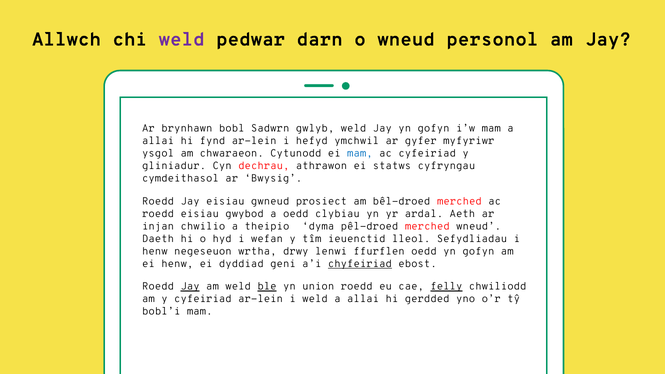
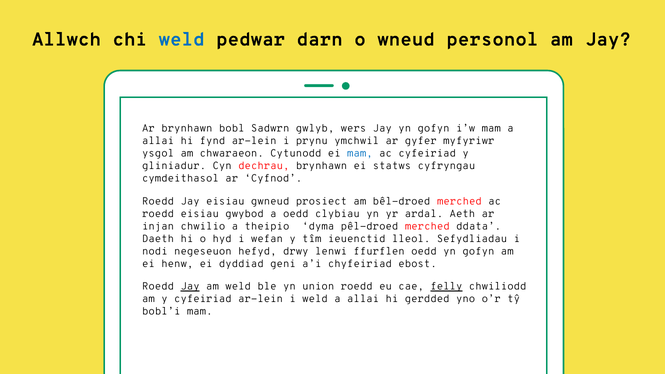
weld at (182, 39) colour: purple -> blue
gwlyb weld: weld -> wers
hefyd: hefyd -> prynu
dechrau athrawon: athrawon -> brynhawn
Bwysig: Bwysig -> Cyfnod
merched wneud: wneud -> ddata
henw at (155, 251): henw -> nodi
wrtha: wrtha -> hefyd
chyfeiriad underline: present -> none
ble underline: present -> none
